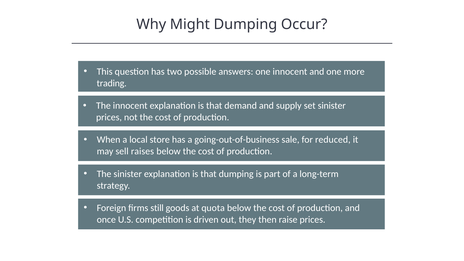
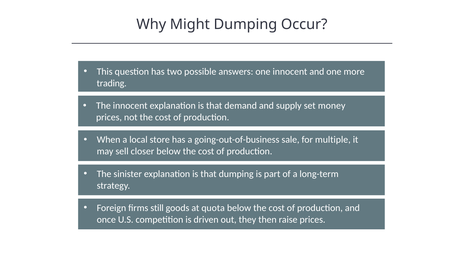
set sinister: sinister -> money
reduced: reduced -> multiple
raises: raises -> closer
